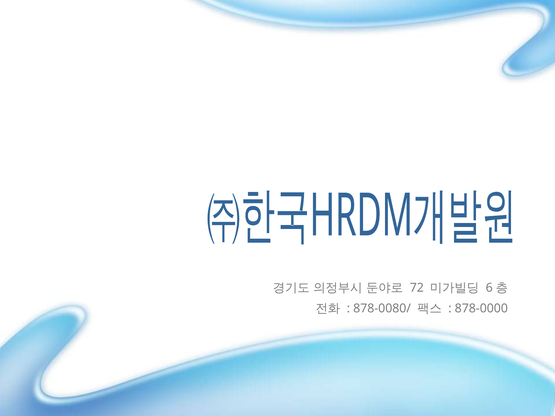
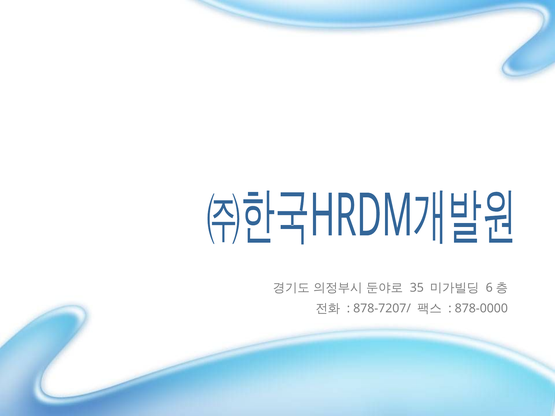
72: 72 -> 35
878-0080/: 878-0080/ -> 878-7207/
